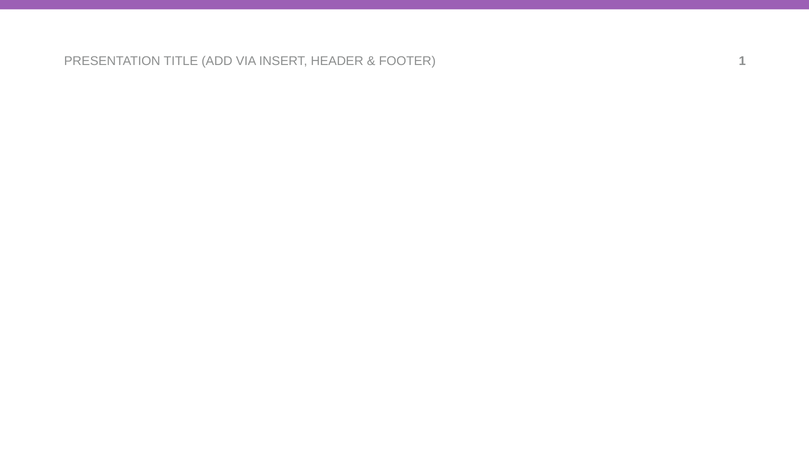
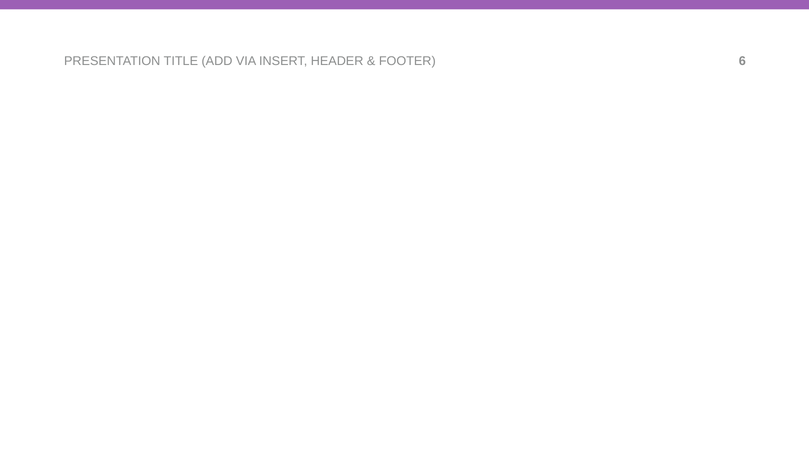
1: 1 -> 6
